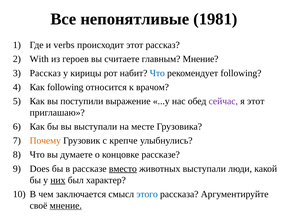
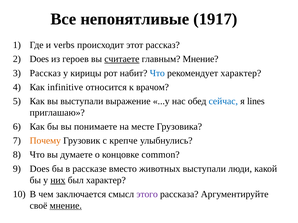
1981: 1981 -> 1917
With at (39, 59): With -> Does
считаете underline: none -> present
рекомендует following: following -> характер
Как following: following -> infinitive
вы поступили: поступили -> выступали
сейчас colour: purple -> blue
я этот: этот -> lines
вы выступали: выступали -> понимаете
концовке рассказе: рассказе -> common
вместо underline: present -> none
этого colour: blue -> purple
